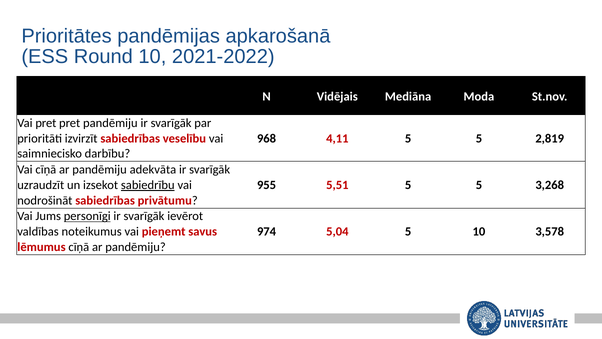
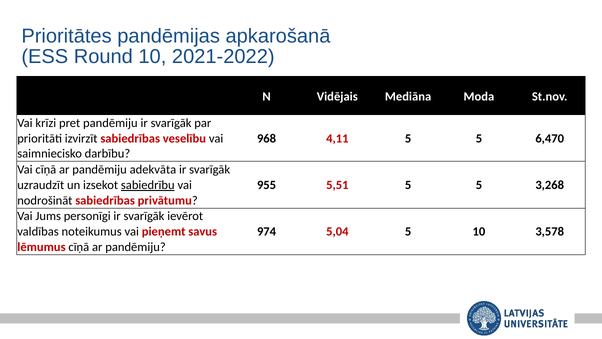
Vai pret: pret -> krīzi
2,819: 2,819 -> 6,470
personīgi underline: present -> none
